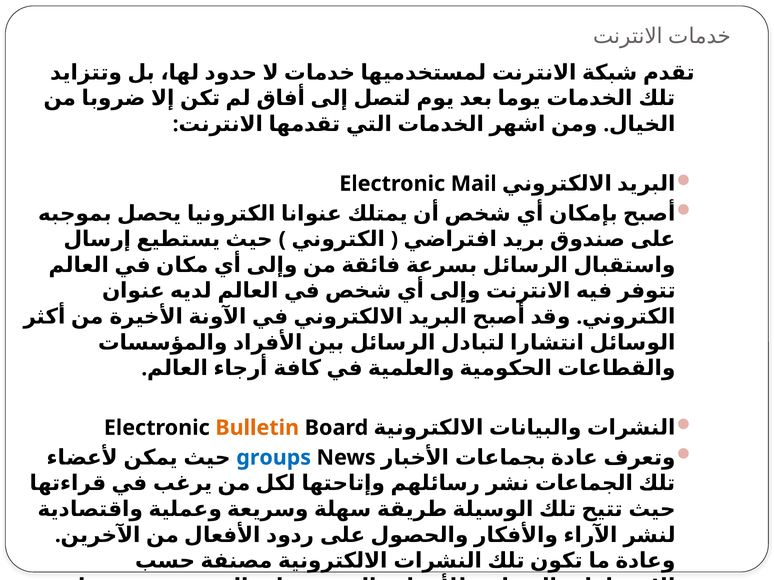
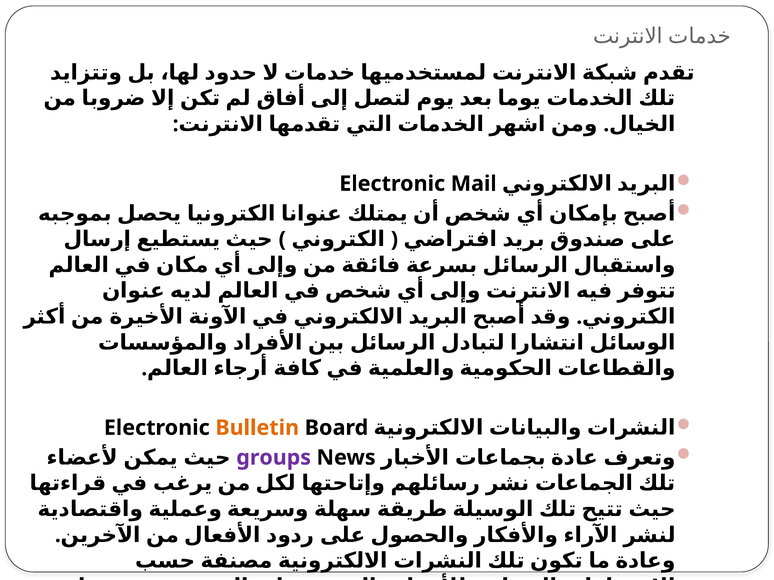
groups colour: blue -> purple
